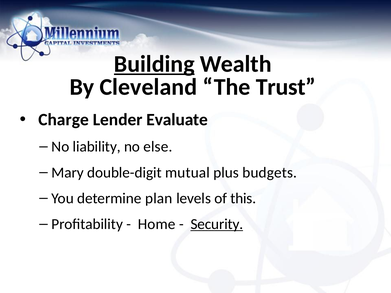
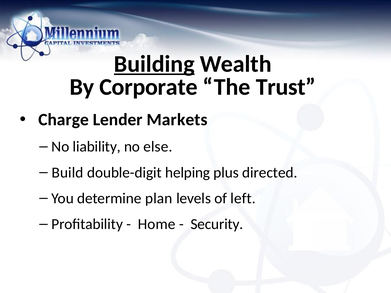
Cleveland: Cleveland -> Corporate
Evaluate: Evaluate -> Markets
Mary: Mary -> Build
mutual: mutual -> helping
budgets: budgets -> directed
this: this -> left
Security underline: present -> none
